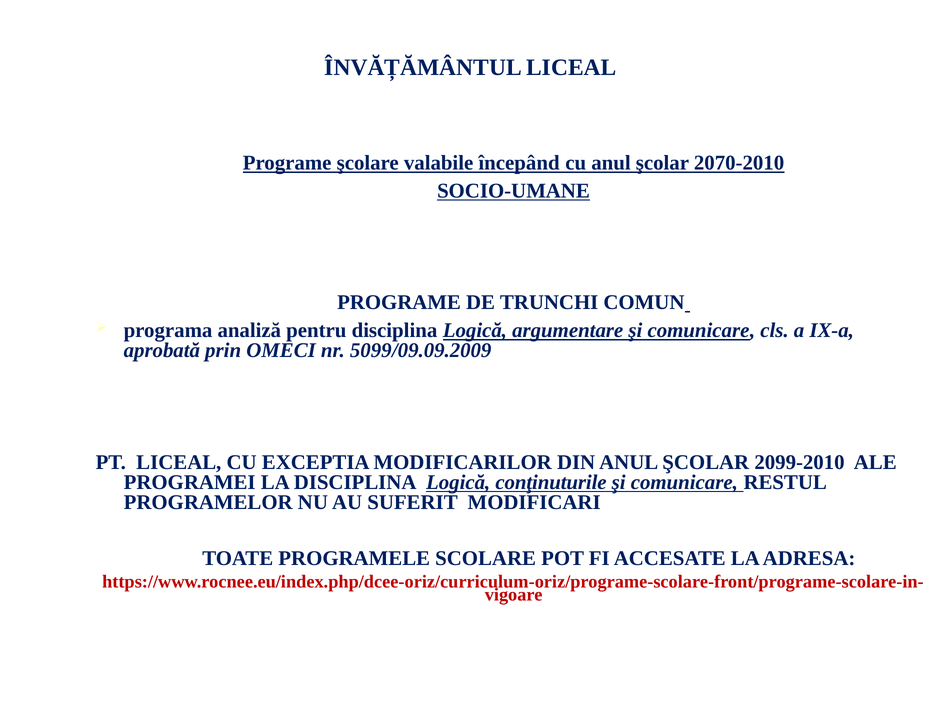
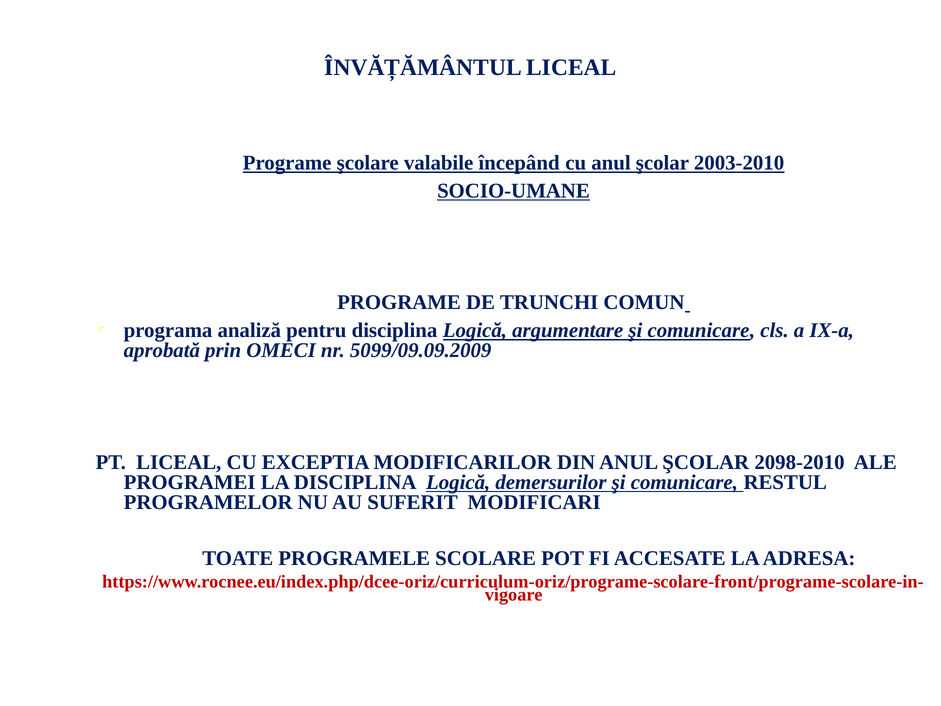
2070-2010: 2070-2010 -> 2003-2010
2099-2010: 2099-2010 -> 2098-2010
conţinuturile: conţinuturile -> demersurilor
